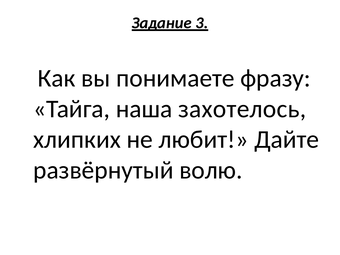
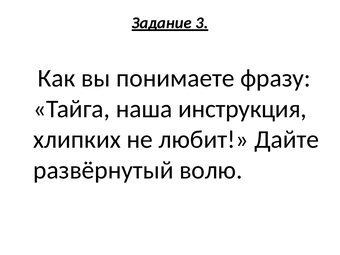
захотелось: захотелось -> инструкция
